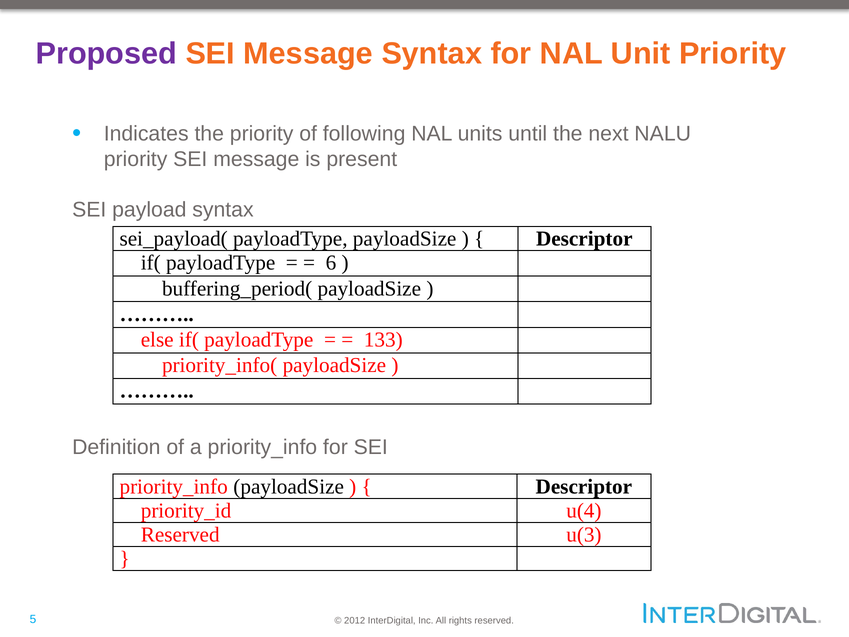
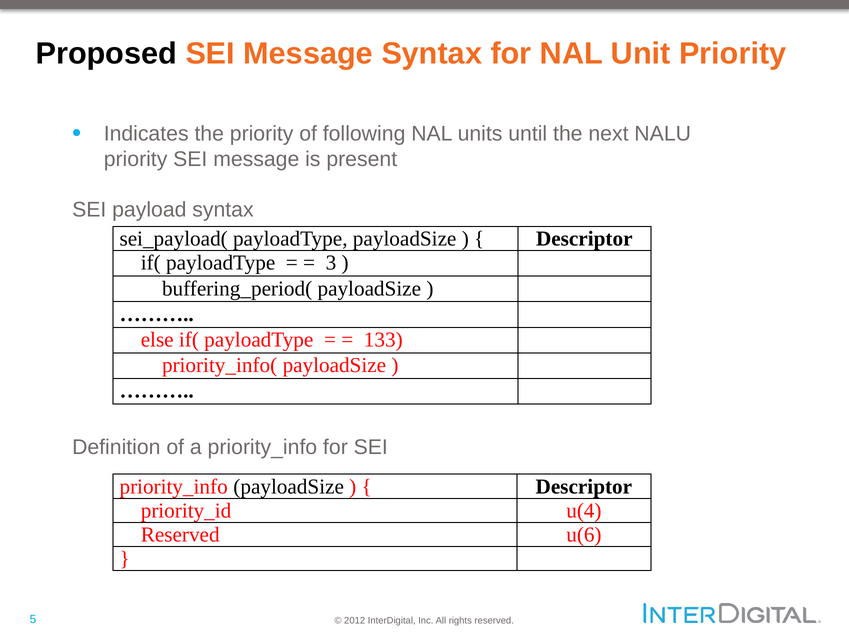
Proposed colour: purple -> black
6: 6 -> 3
u(3: u(3 -> u(6
